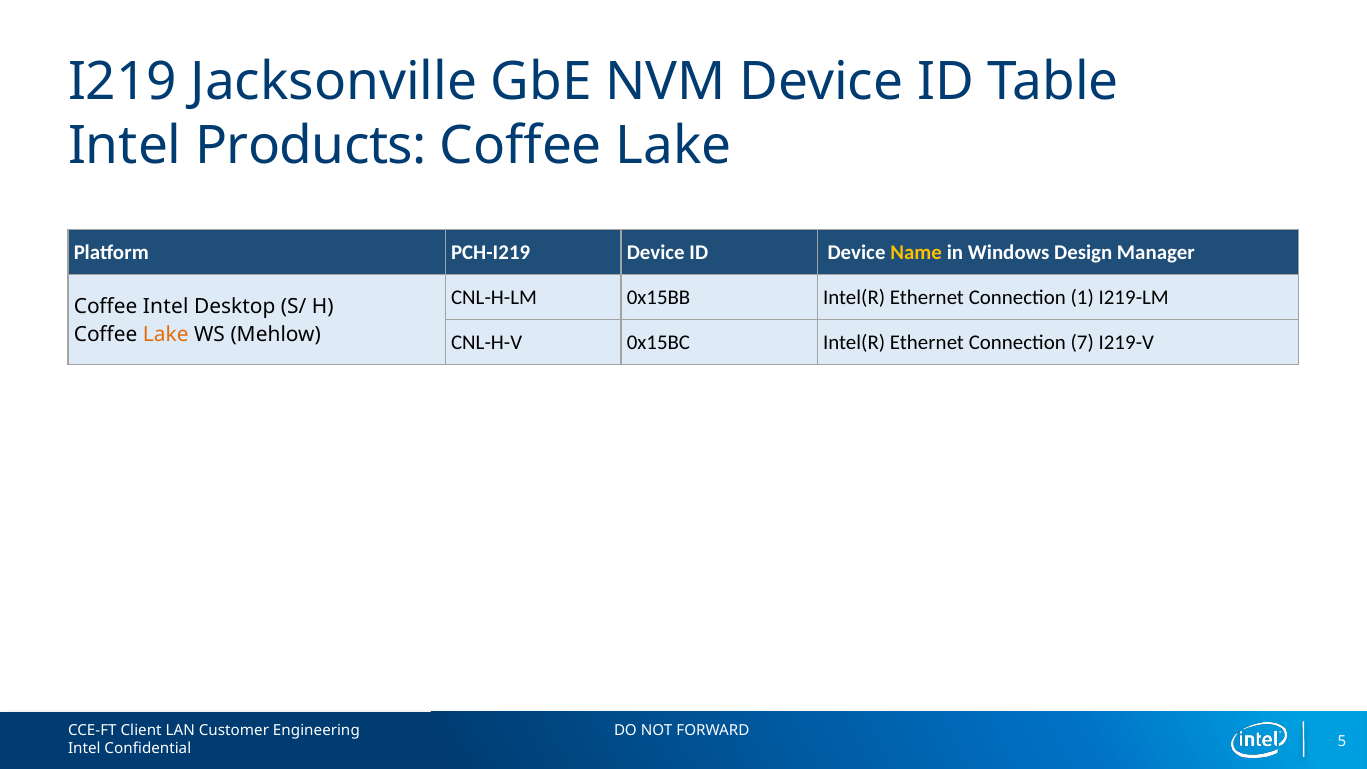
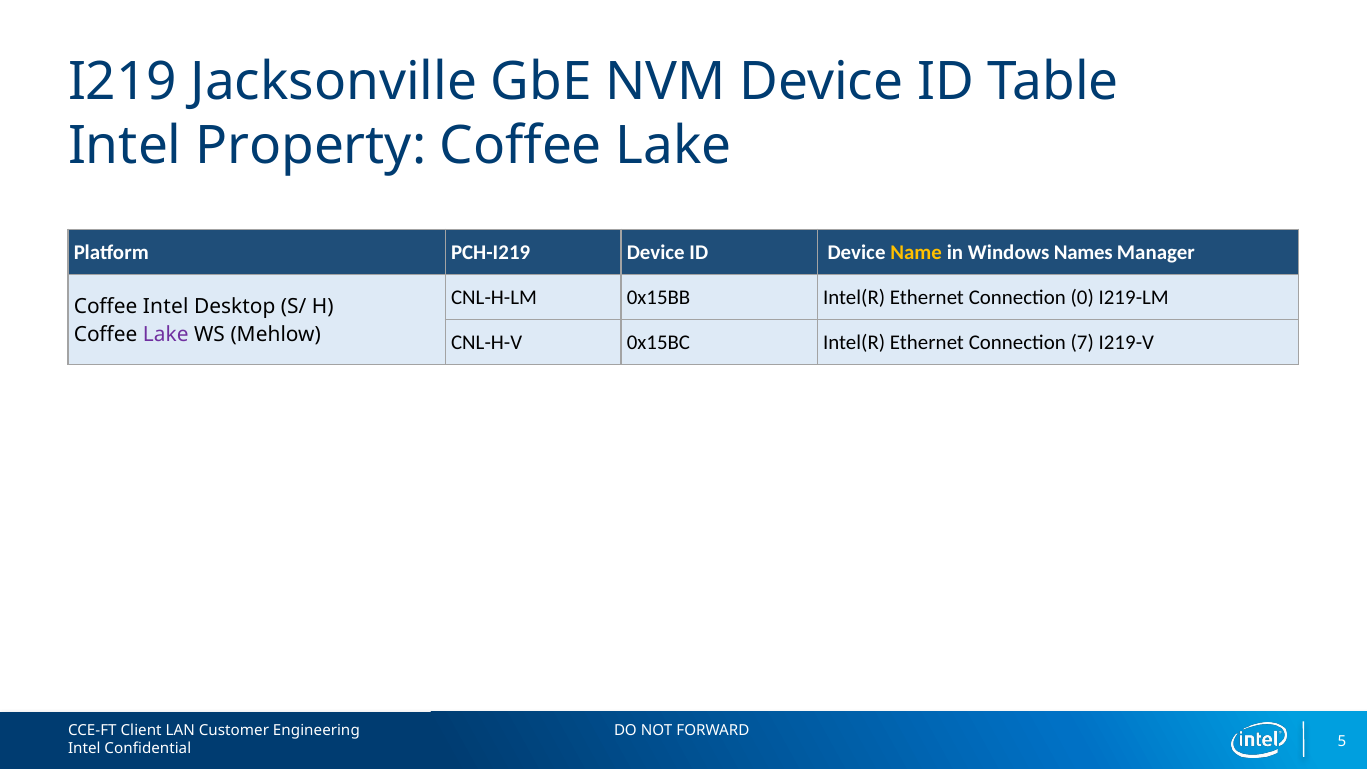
Products: Products -> Property
Design: Design -> Names
1: 1 -> 0
Lake at (166, 335) colour: orange -> purple
